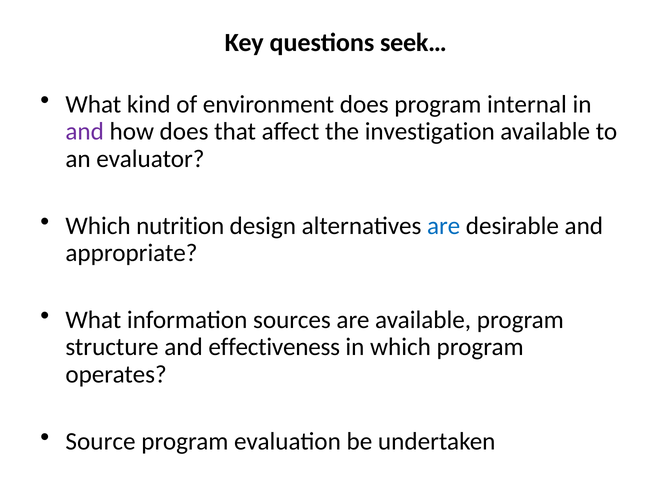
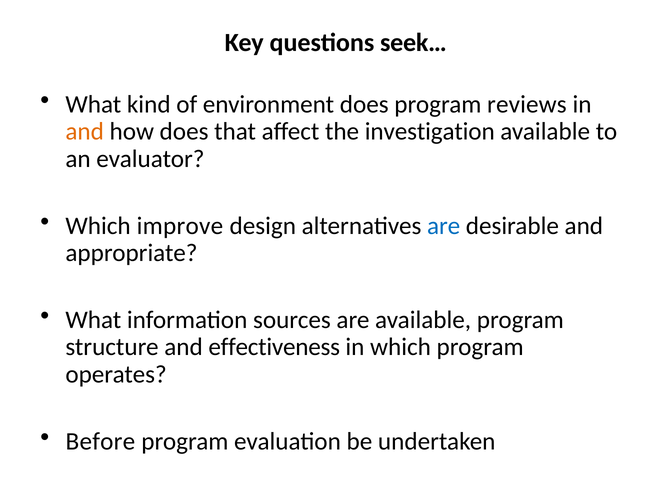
internal: internal -> reviews
and at (85, 131) colour: purple -> orange
nutrition: nutrition -> improve
Source: Source -> Before
